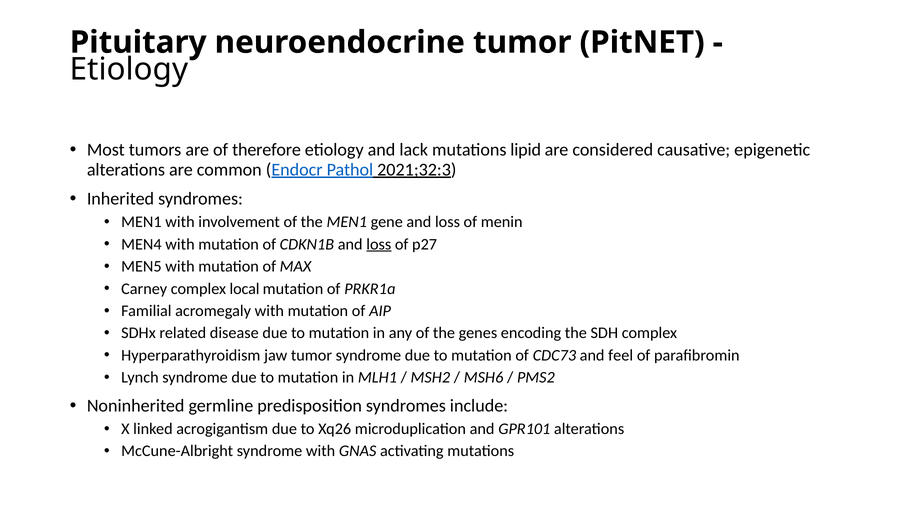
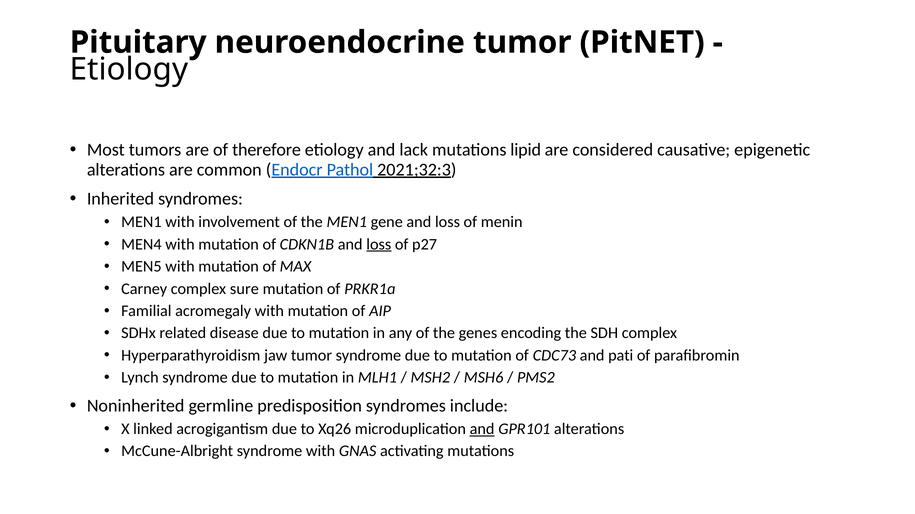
local: local -> sure
feel: feel -> pati
and at (482, 429) underline: none -> present
